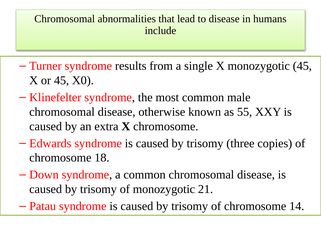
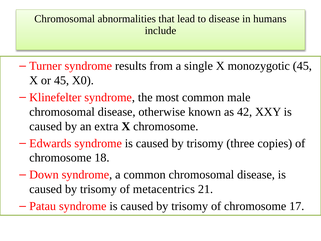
55: 55 -> 42
of monozygotic: monozygotic -> metacentrics
14: 14 -> 17
